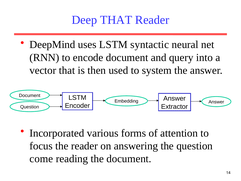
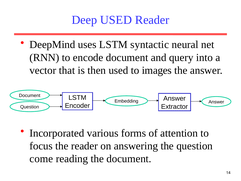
Deep THAT: THAT -> USED
system: system -> images
